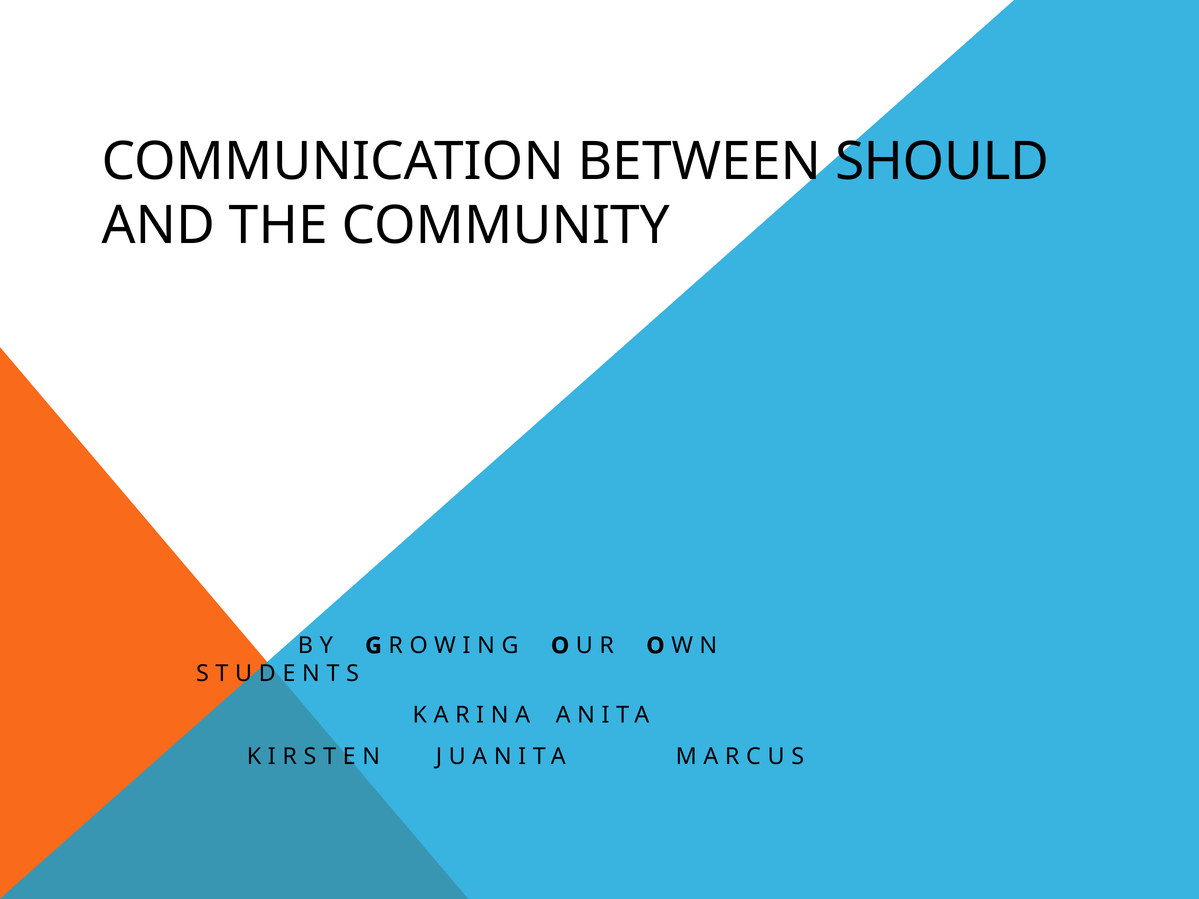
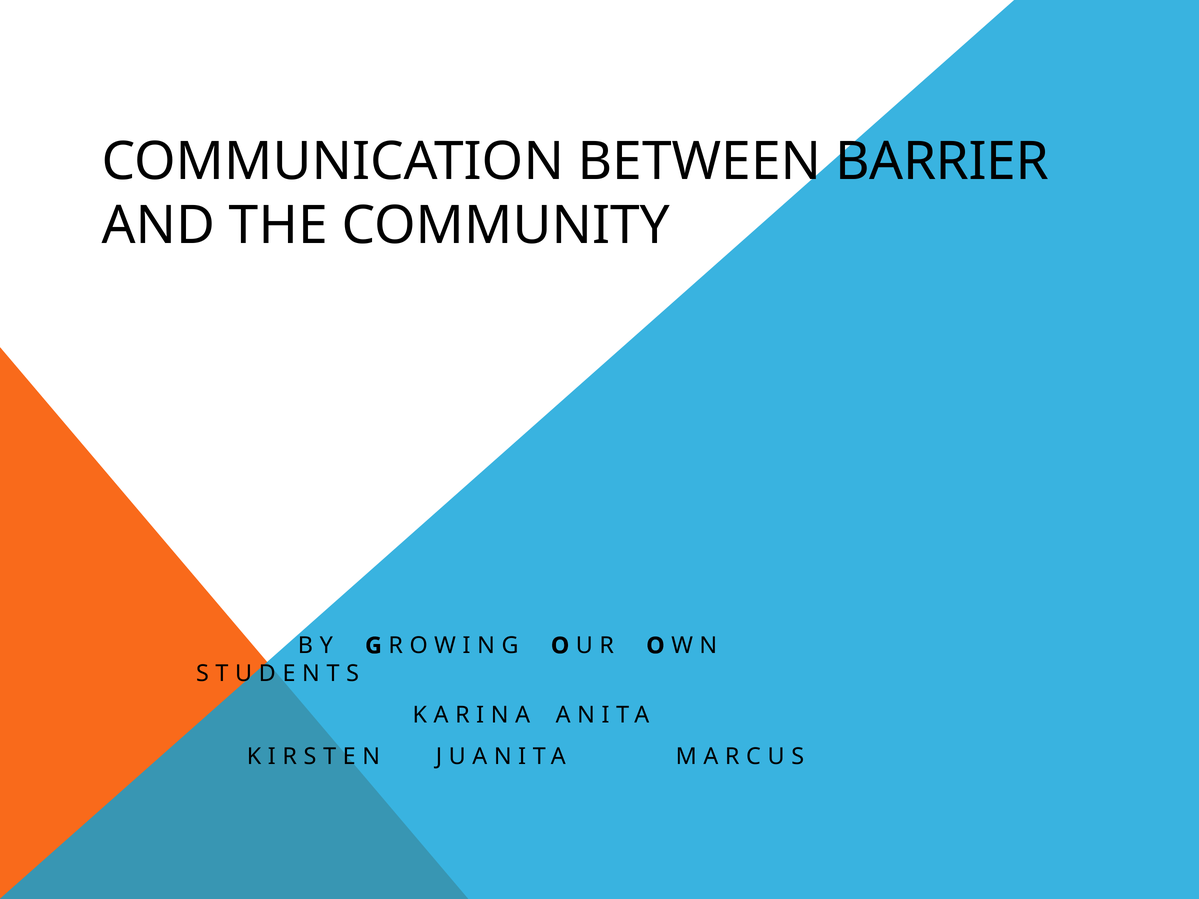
SHOULD: SHOULD -> BARRIER
